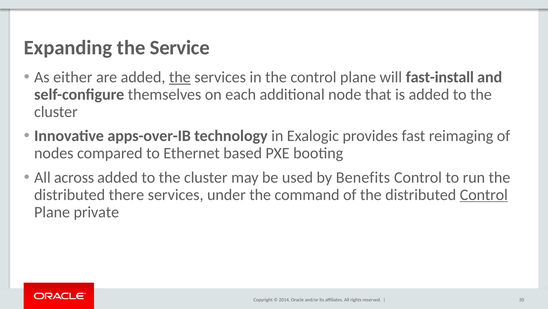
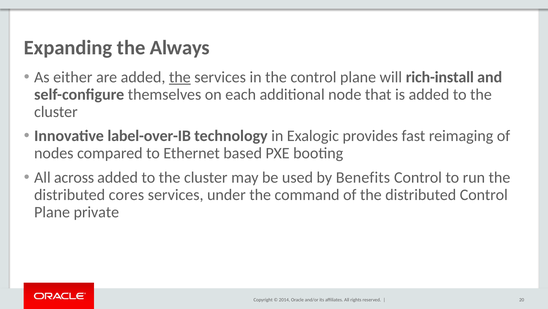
Service: Service -> Always
fast-install: fast-install -> rich-install
apps-over-IB: apps-over-IB -> label-over-IB
there: there -> cores
Control at (484, 194) underline: present -> none
